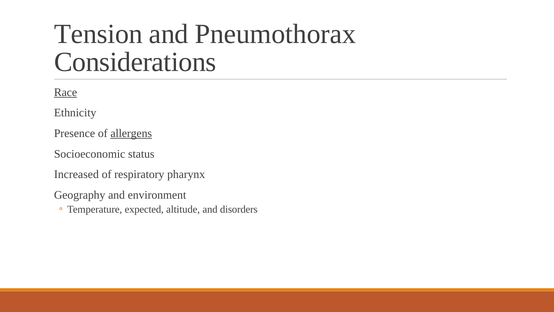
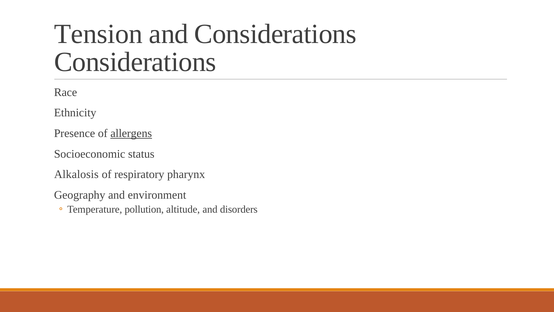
and Pneumothorax: Pneumothorax -> Considerations
Race underline: present -> none
Increased: Increased -> Alkalosis
expected: expected -> pollution
